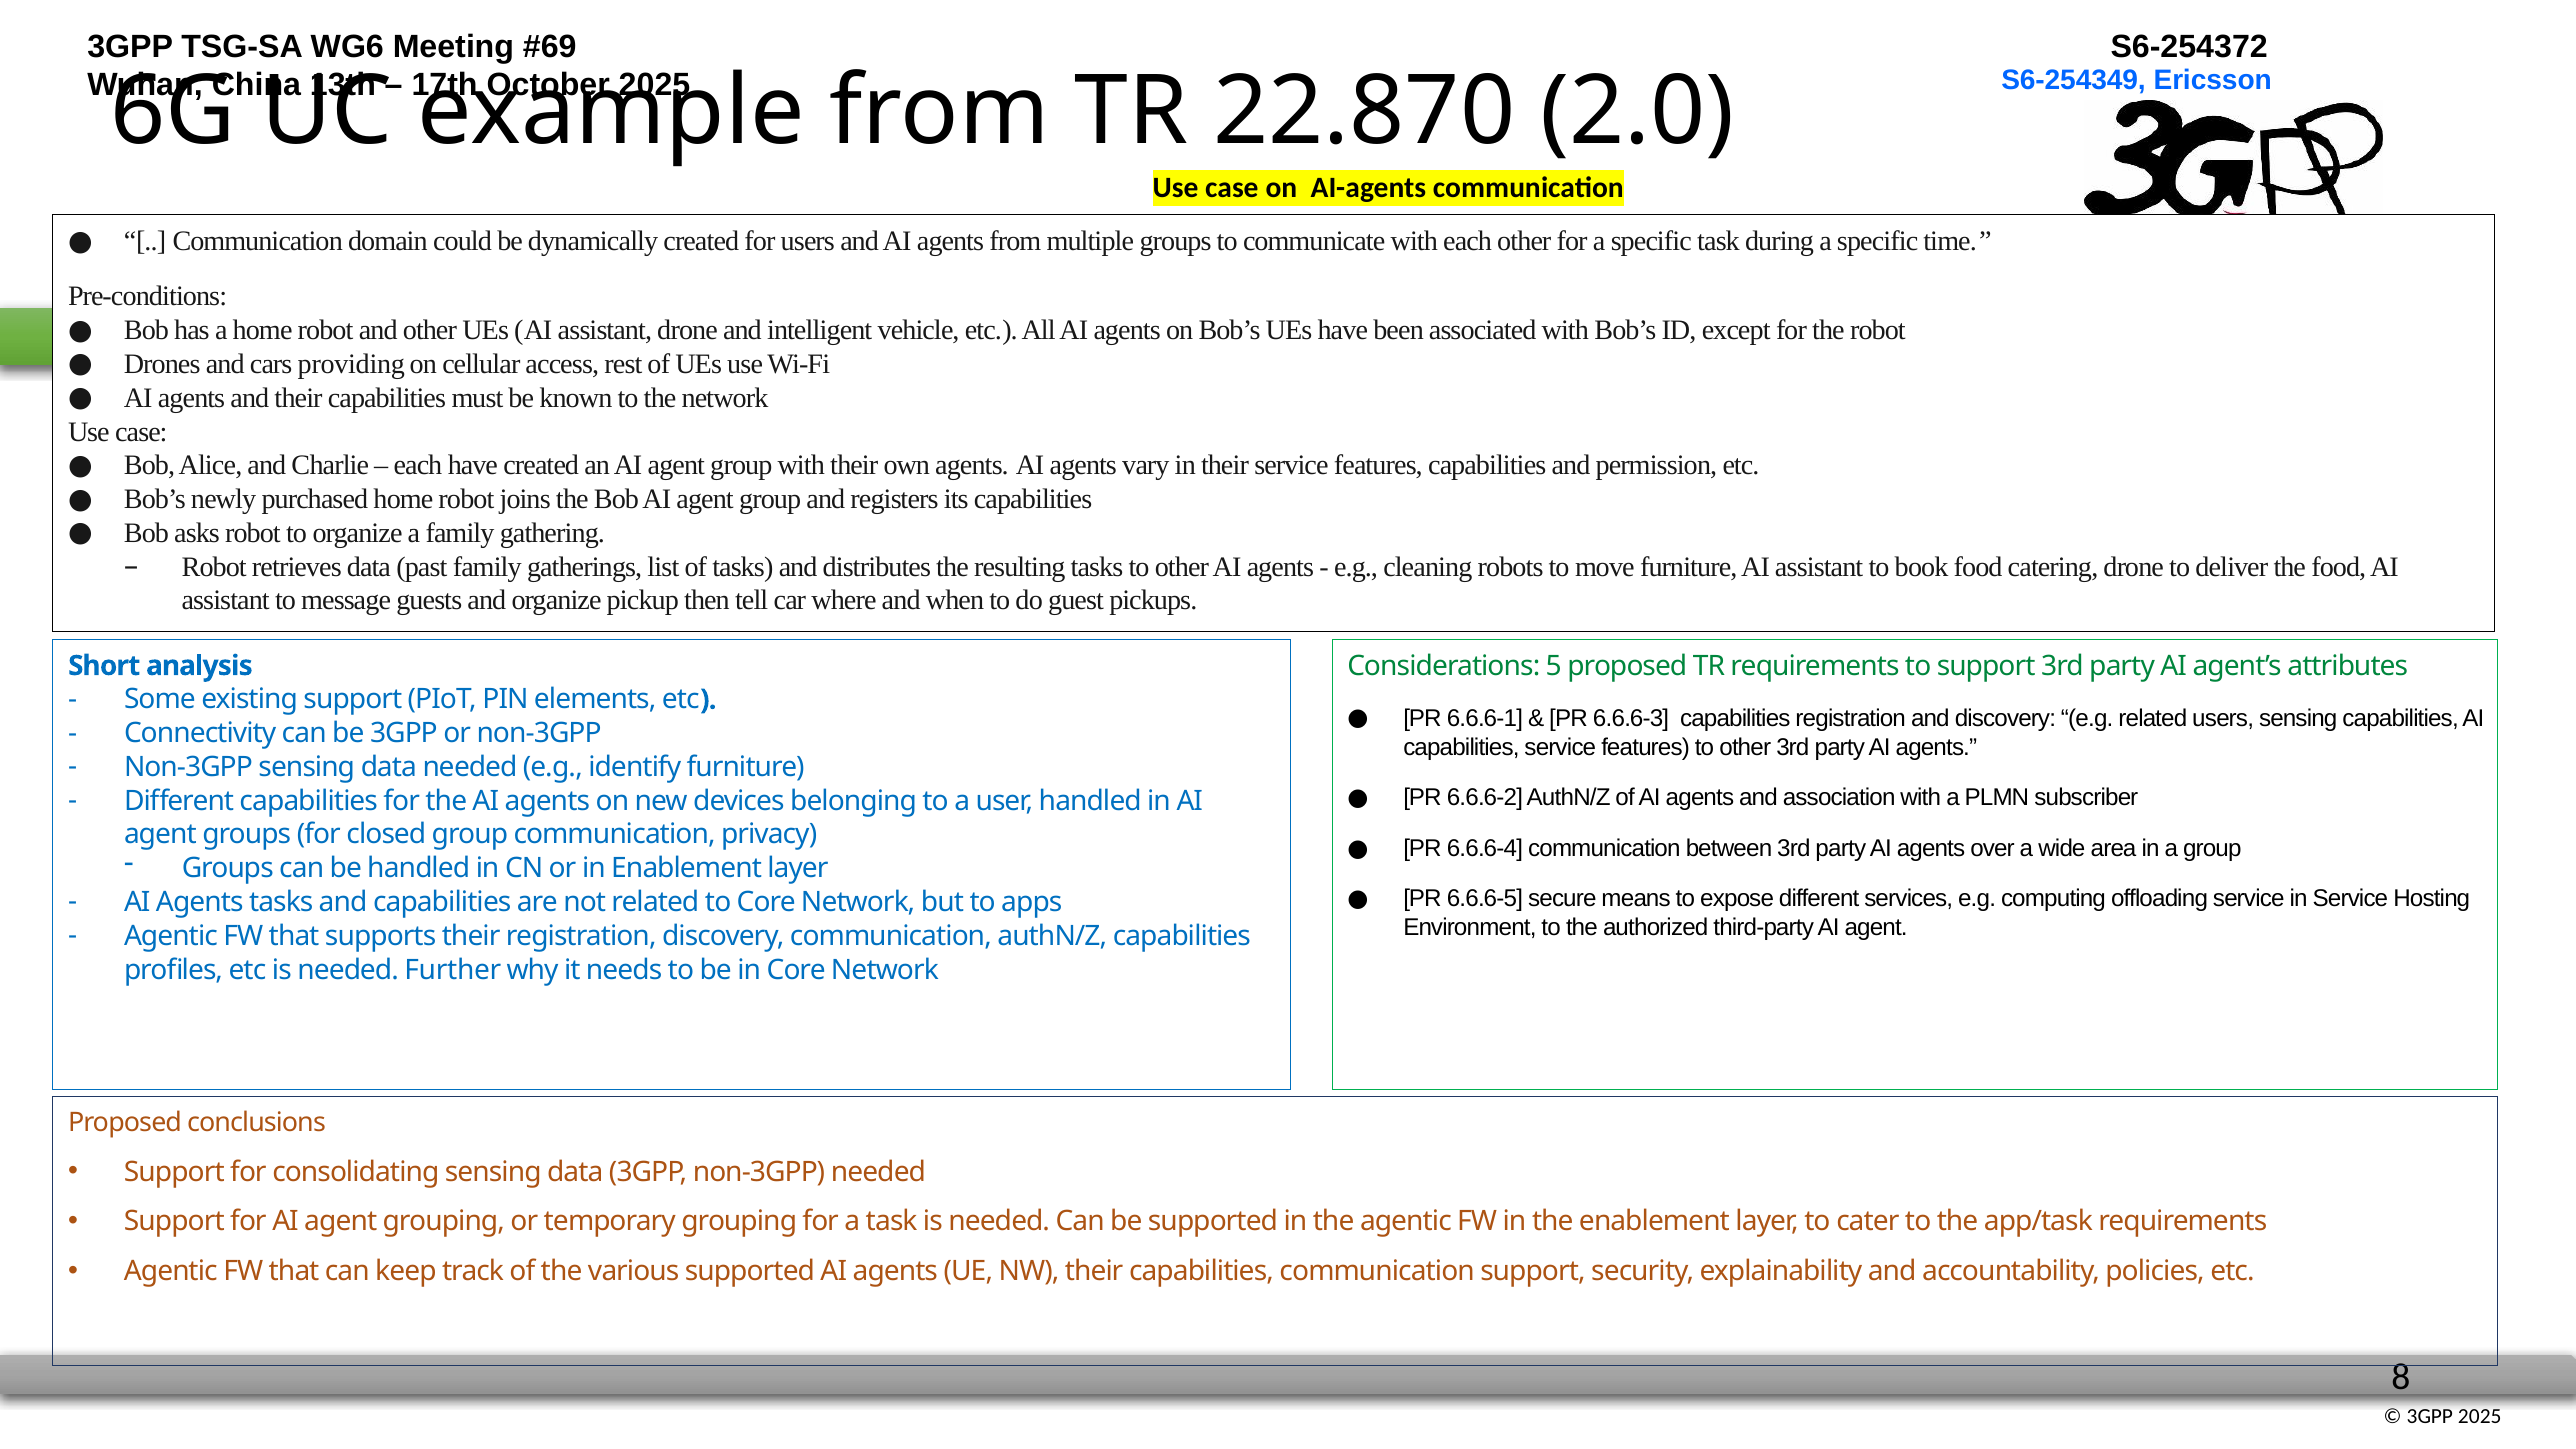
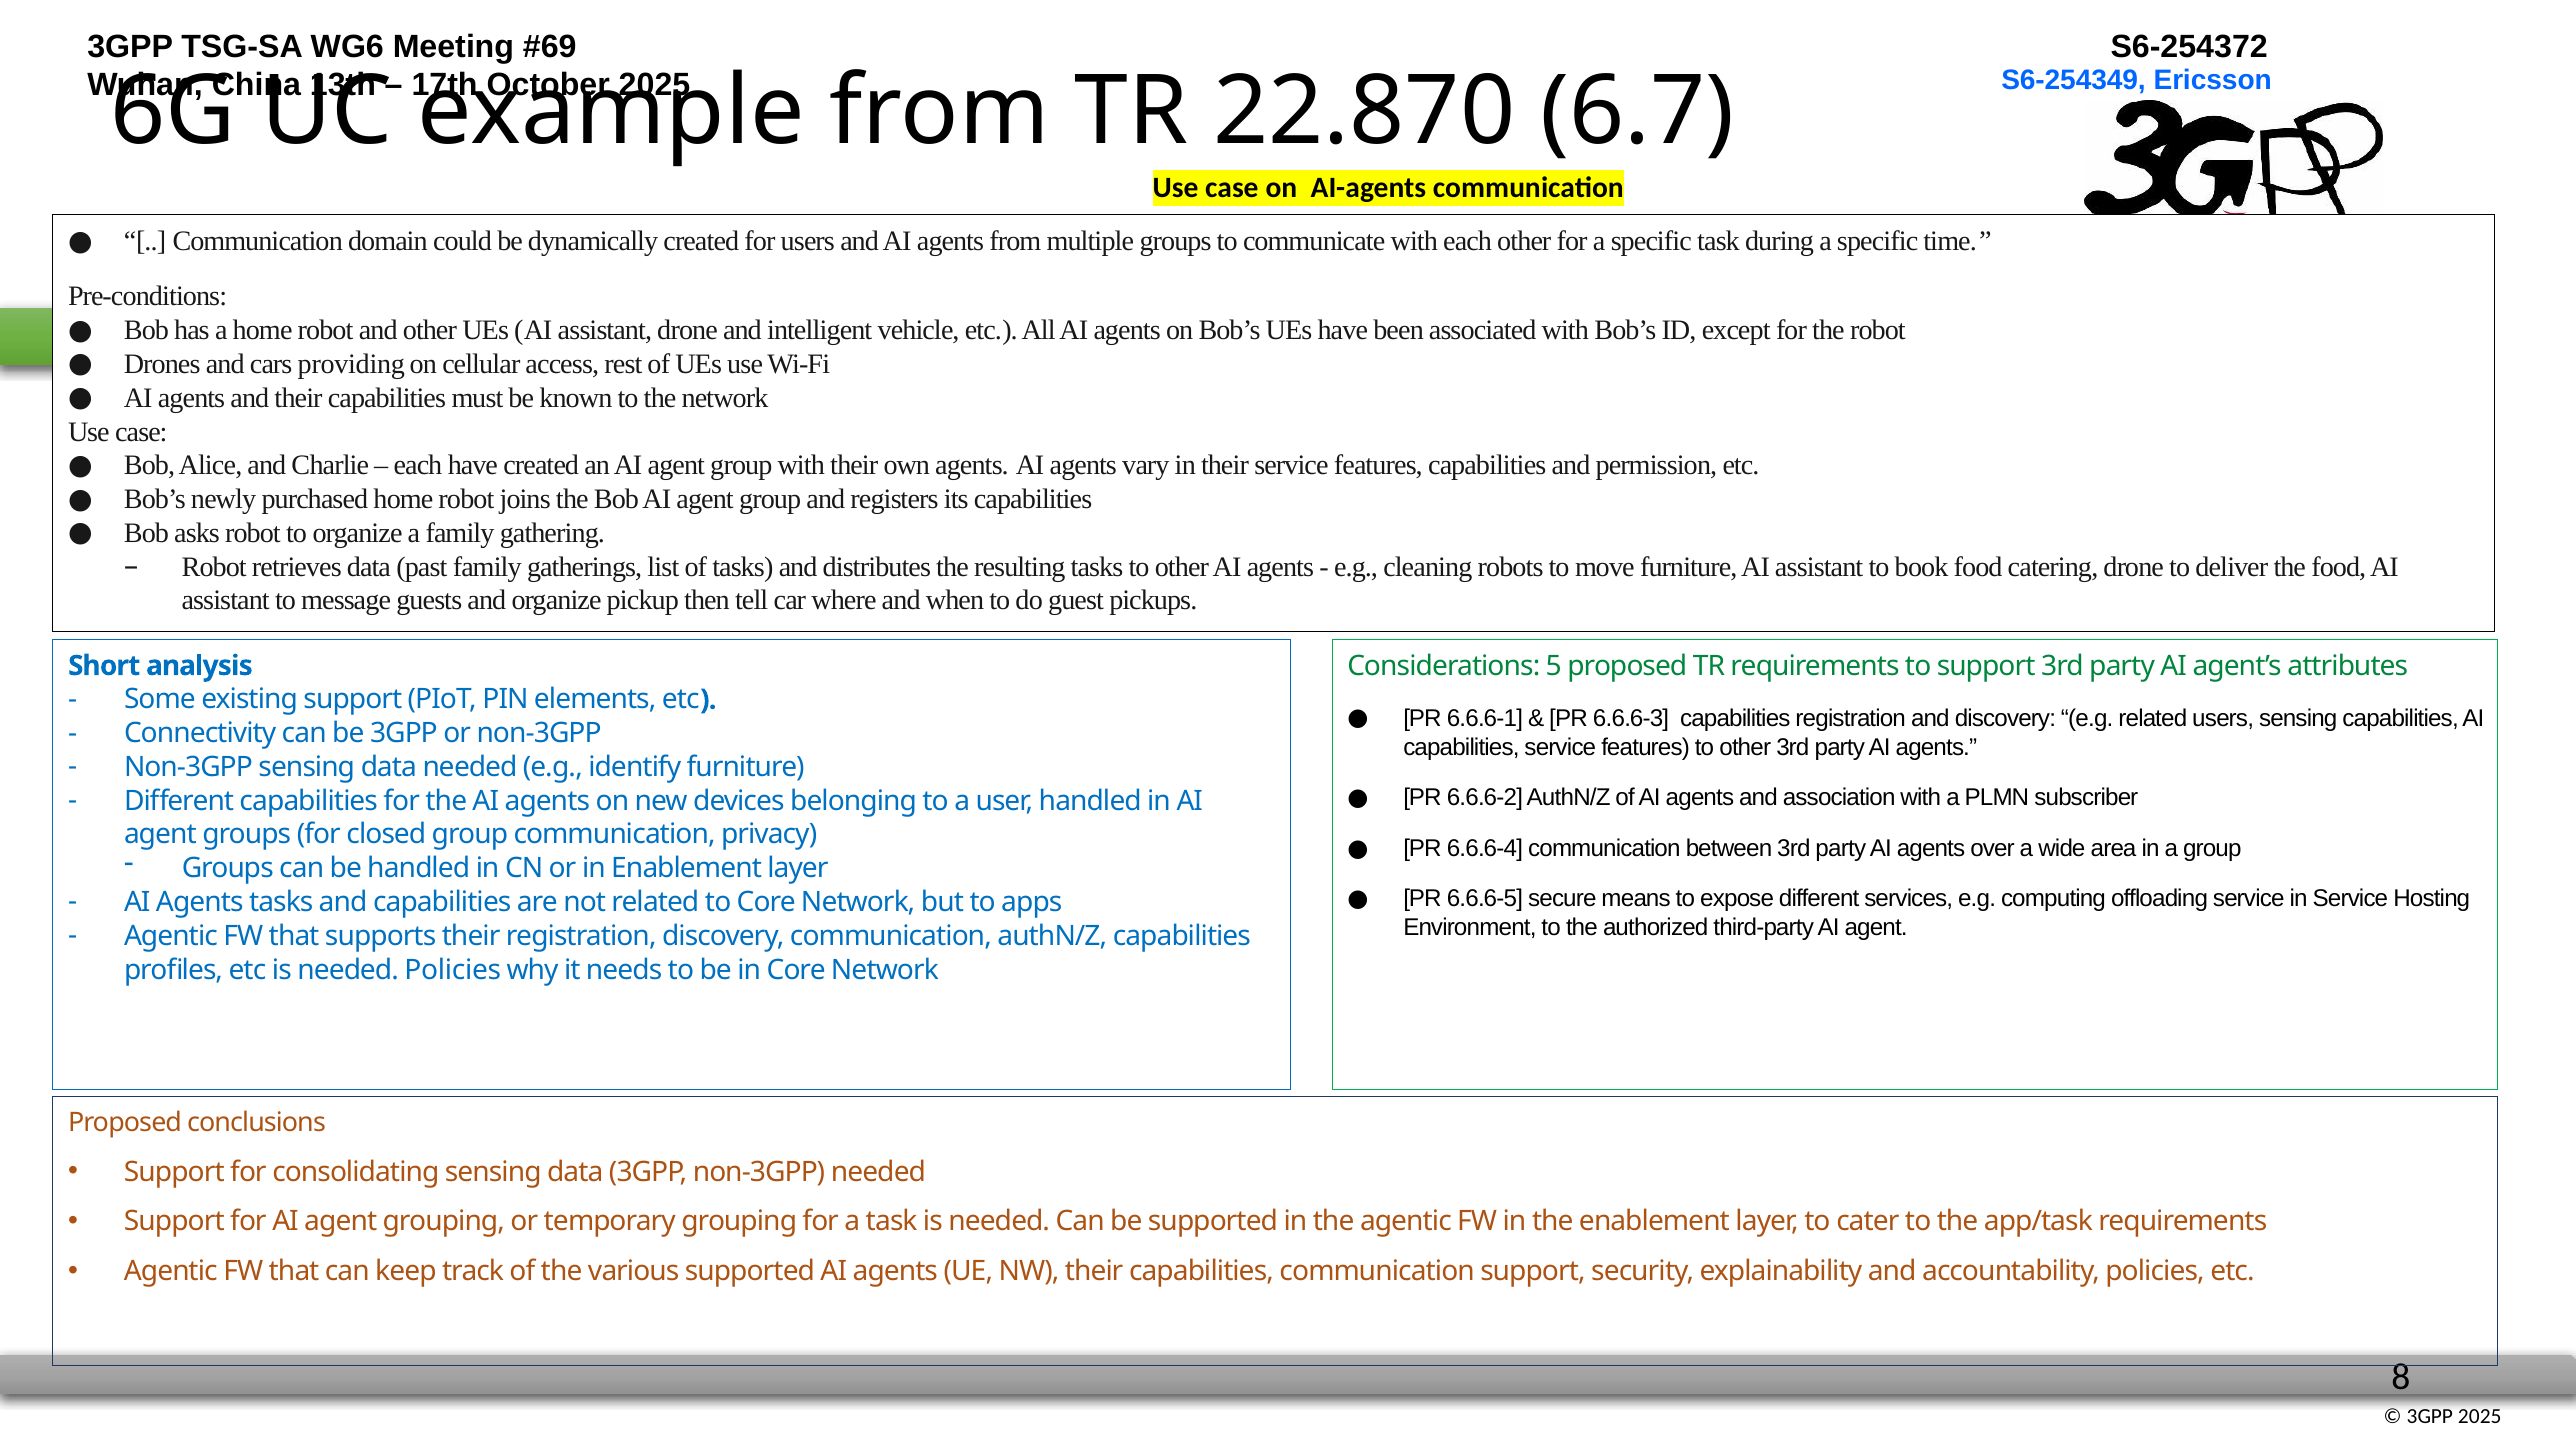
2.0: 2.0 -> 6.7
needed Further: Further -> Policies
